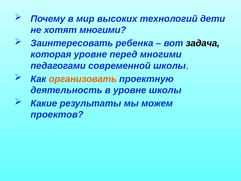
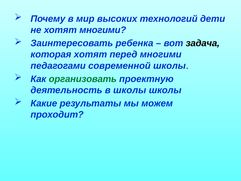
которая уровне: уровне -> хотят
организовать colour: orange -> green
в уровне: уровне -> школы
проектов: проектов -> проходит
